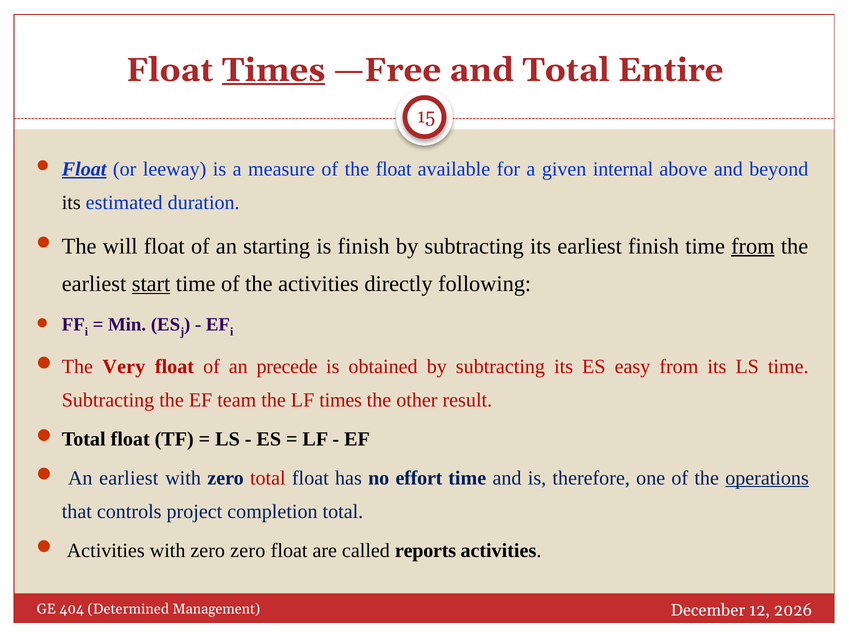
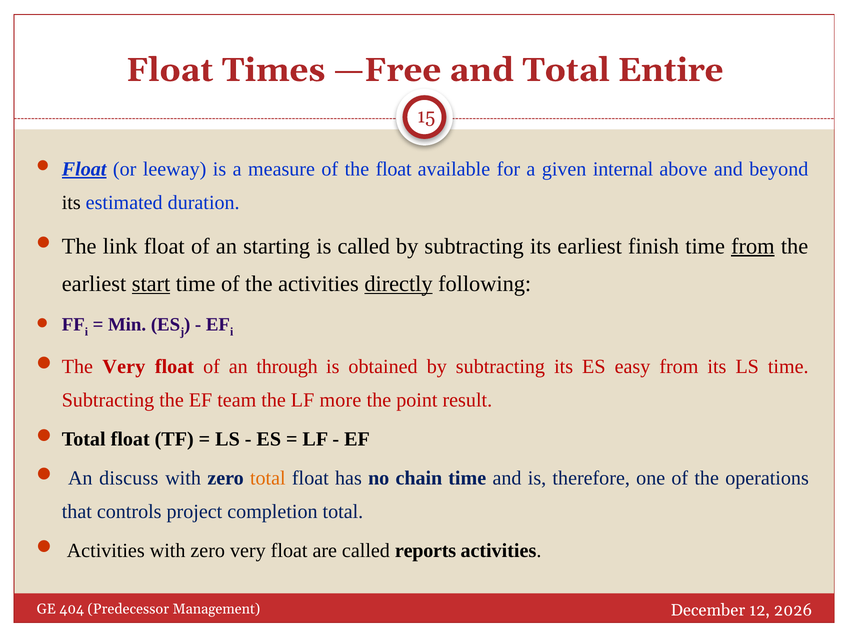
Times at (274, 70) underline: present -> none
will: will -> link
is finish: finish -> called
directly underline: none -> present
precede: precede -> through
LF times: times -> more
other: other -> point
An earliest: earliest -> discuss
total at (268, 478) colour: red -> orange
effort: effort -> chain
operations underline: present -> none
zero zero: zero -> very
Determined: Determined -> Predecessor
